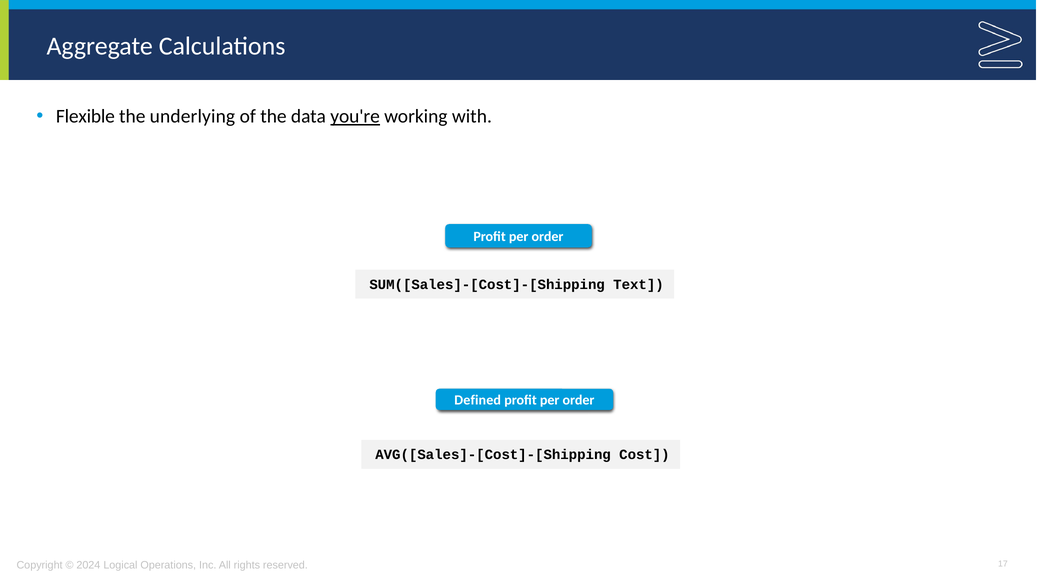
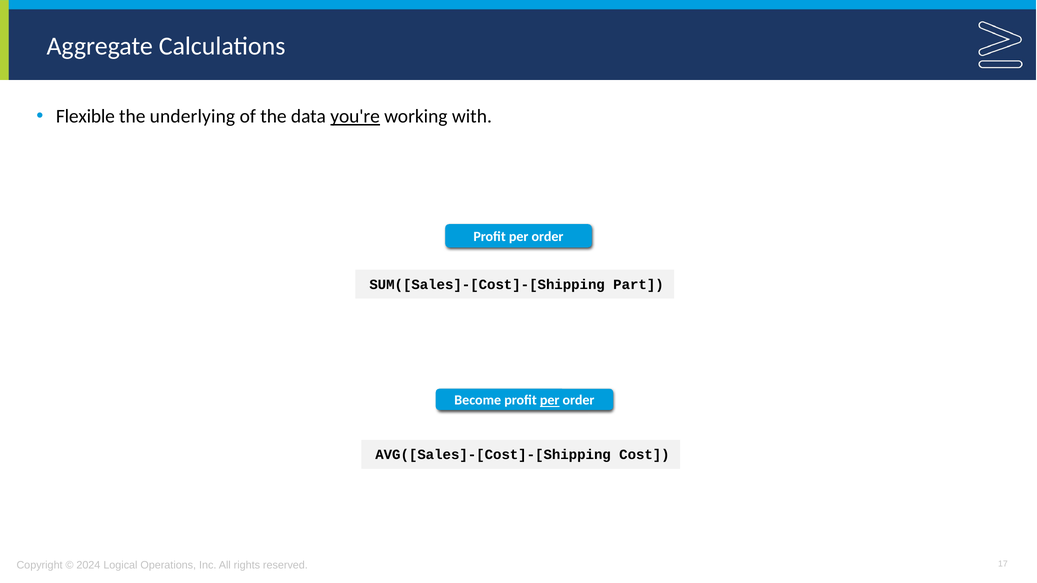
Text: Text -> Part
Defined: Defined -> Become
per at (550, 401) underline: none -> present
